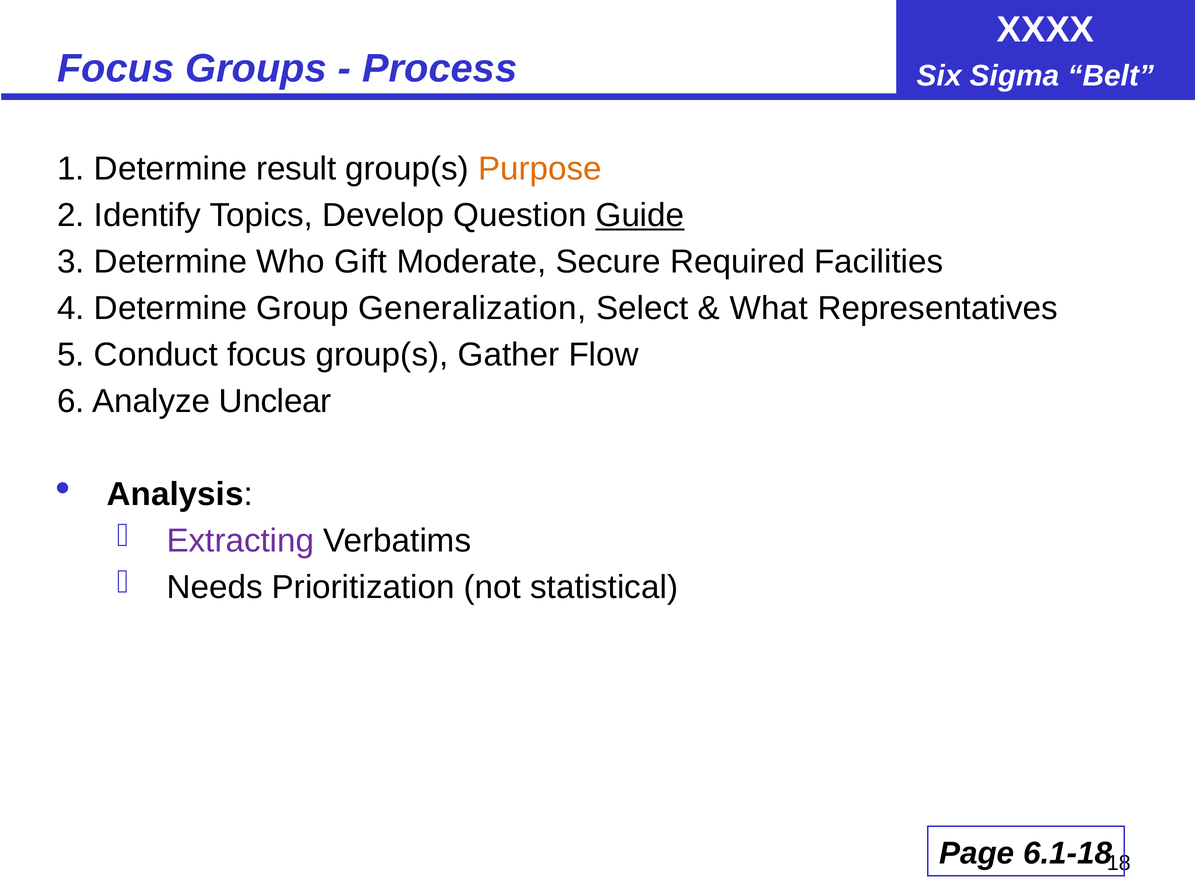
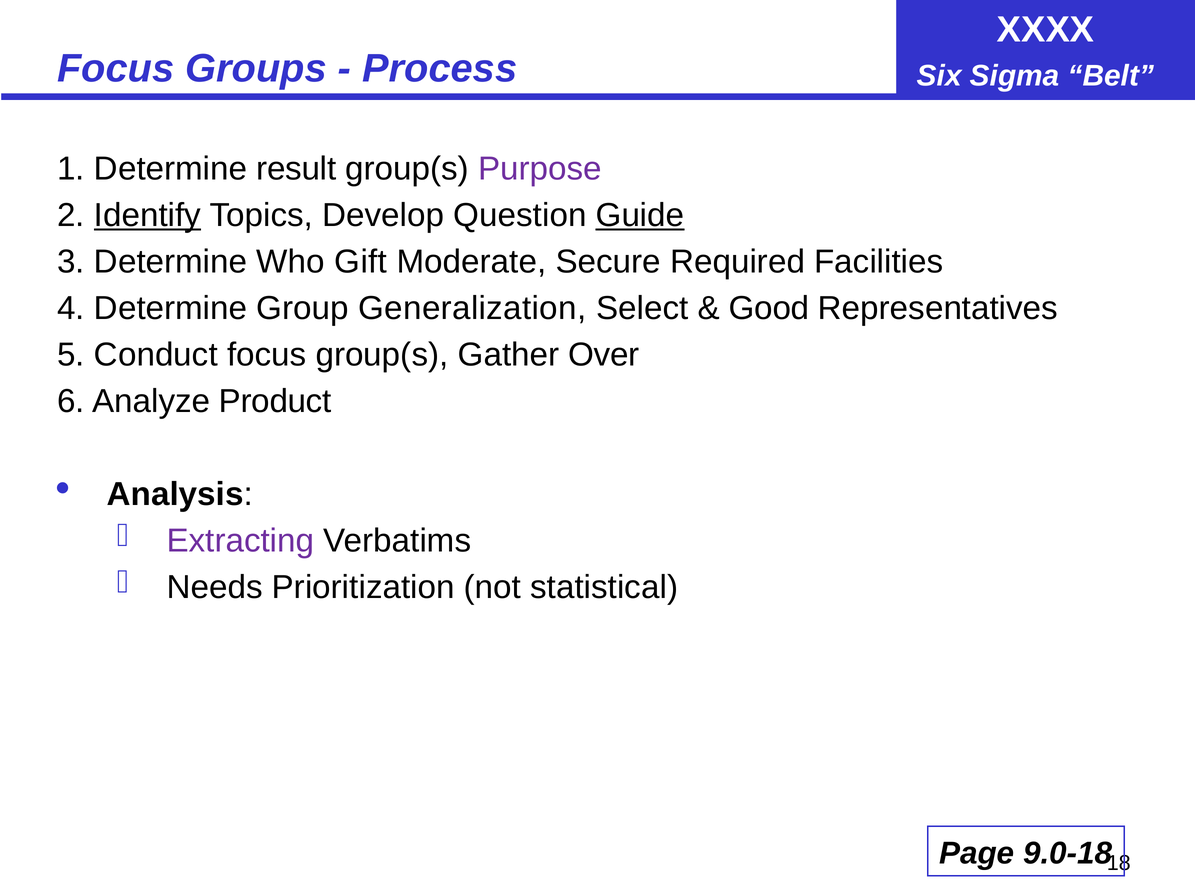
Purpose colour: orange -> purple
Identify underline: none -> present
What: What -> Good
Flow: Flow -> Over
Unclear: Unclear -> Product
6.1-18: 6.1-18 -> 9.0-18
